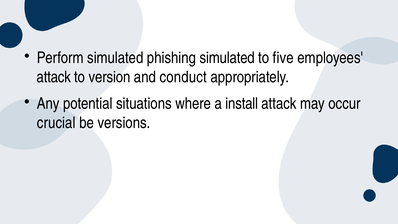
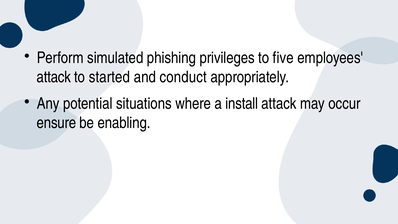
phishing simulated: simulated -> privileges
version: version -> started
crucial: crucial -> ensure
versions: versions -> enabling
